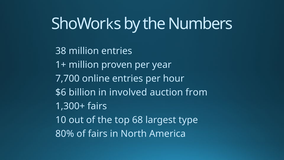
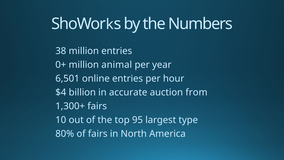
1+: 1+ -> 0+
proven: proven -> animal
7,700: 7,700 -> 6,501
$6: $6 -> $4
involved: involved -> accurate
68: 68 -> 95
